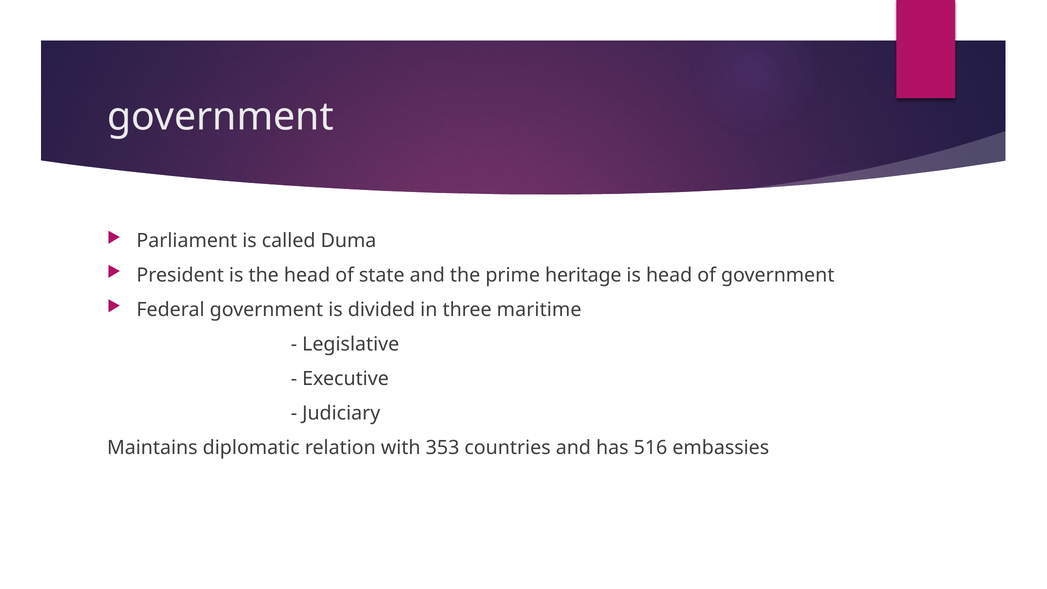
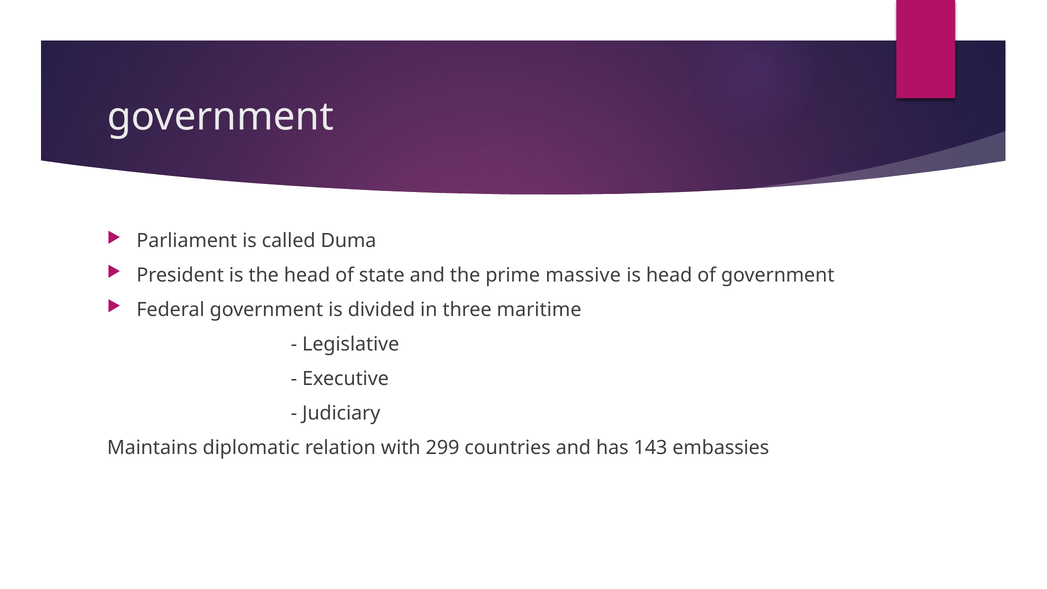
heritage: heritage -> massive
353: 353 -> 299
516: 516 -> 143
